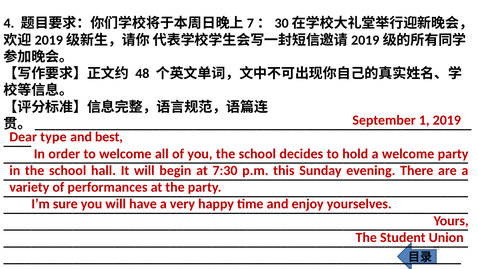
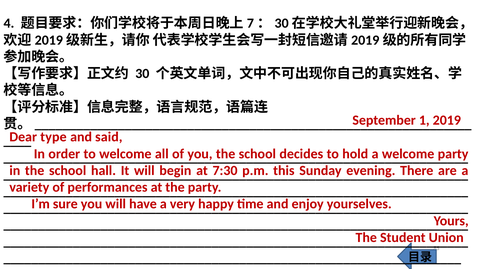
48: 48 -> 30
best: best -> said
